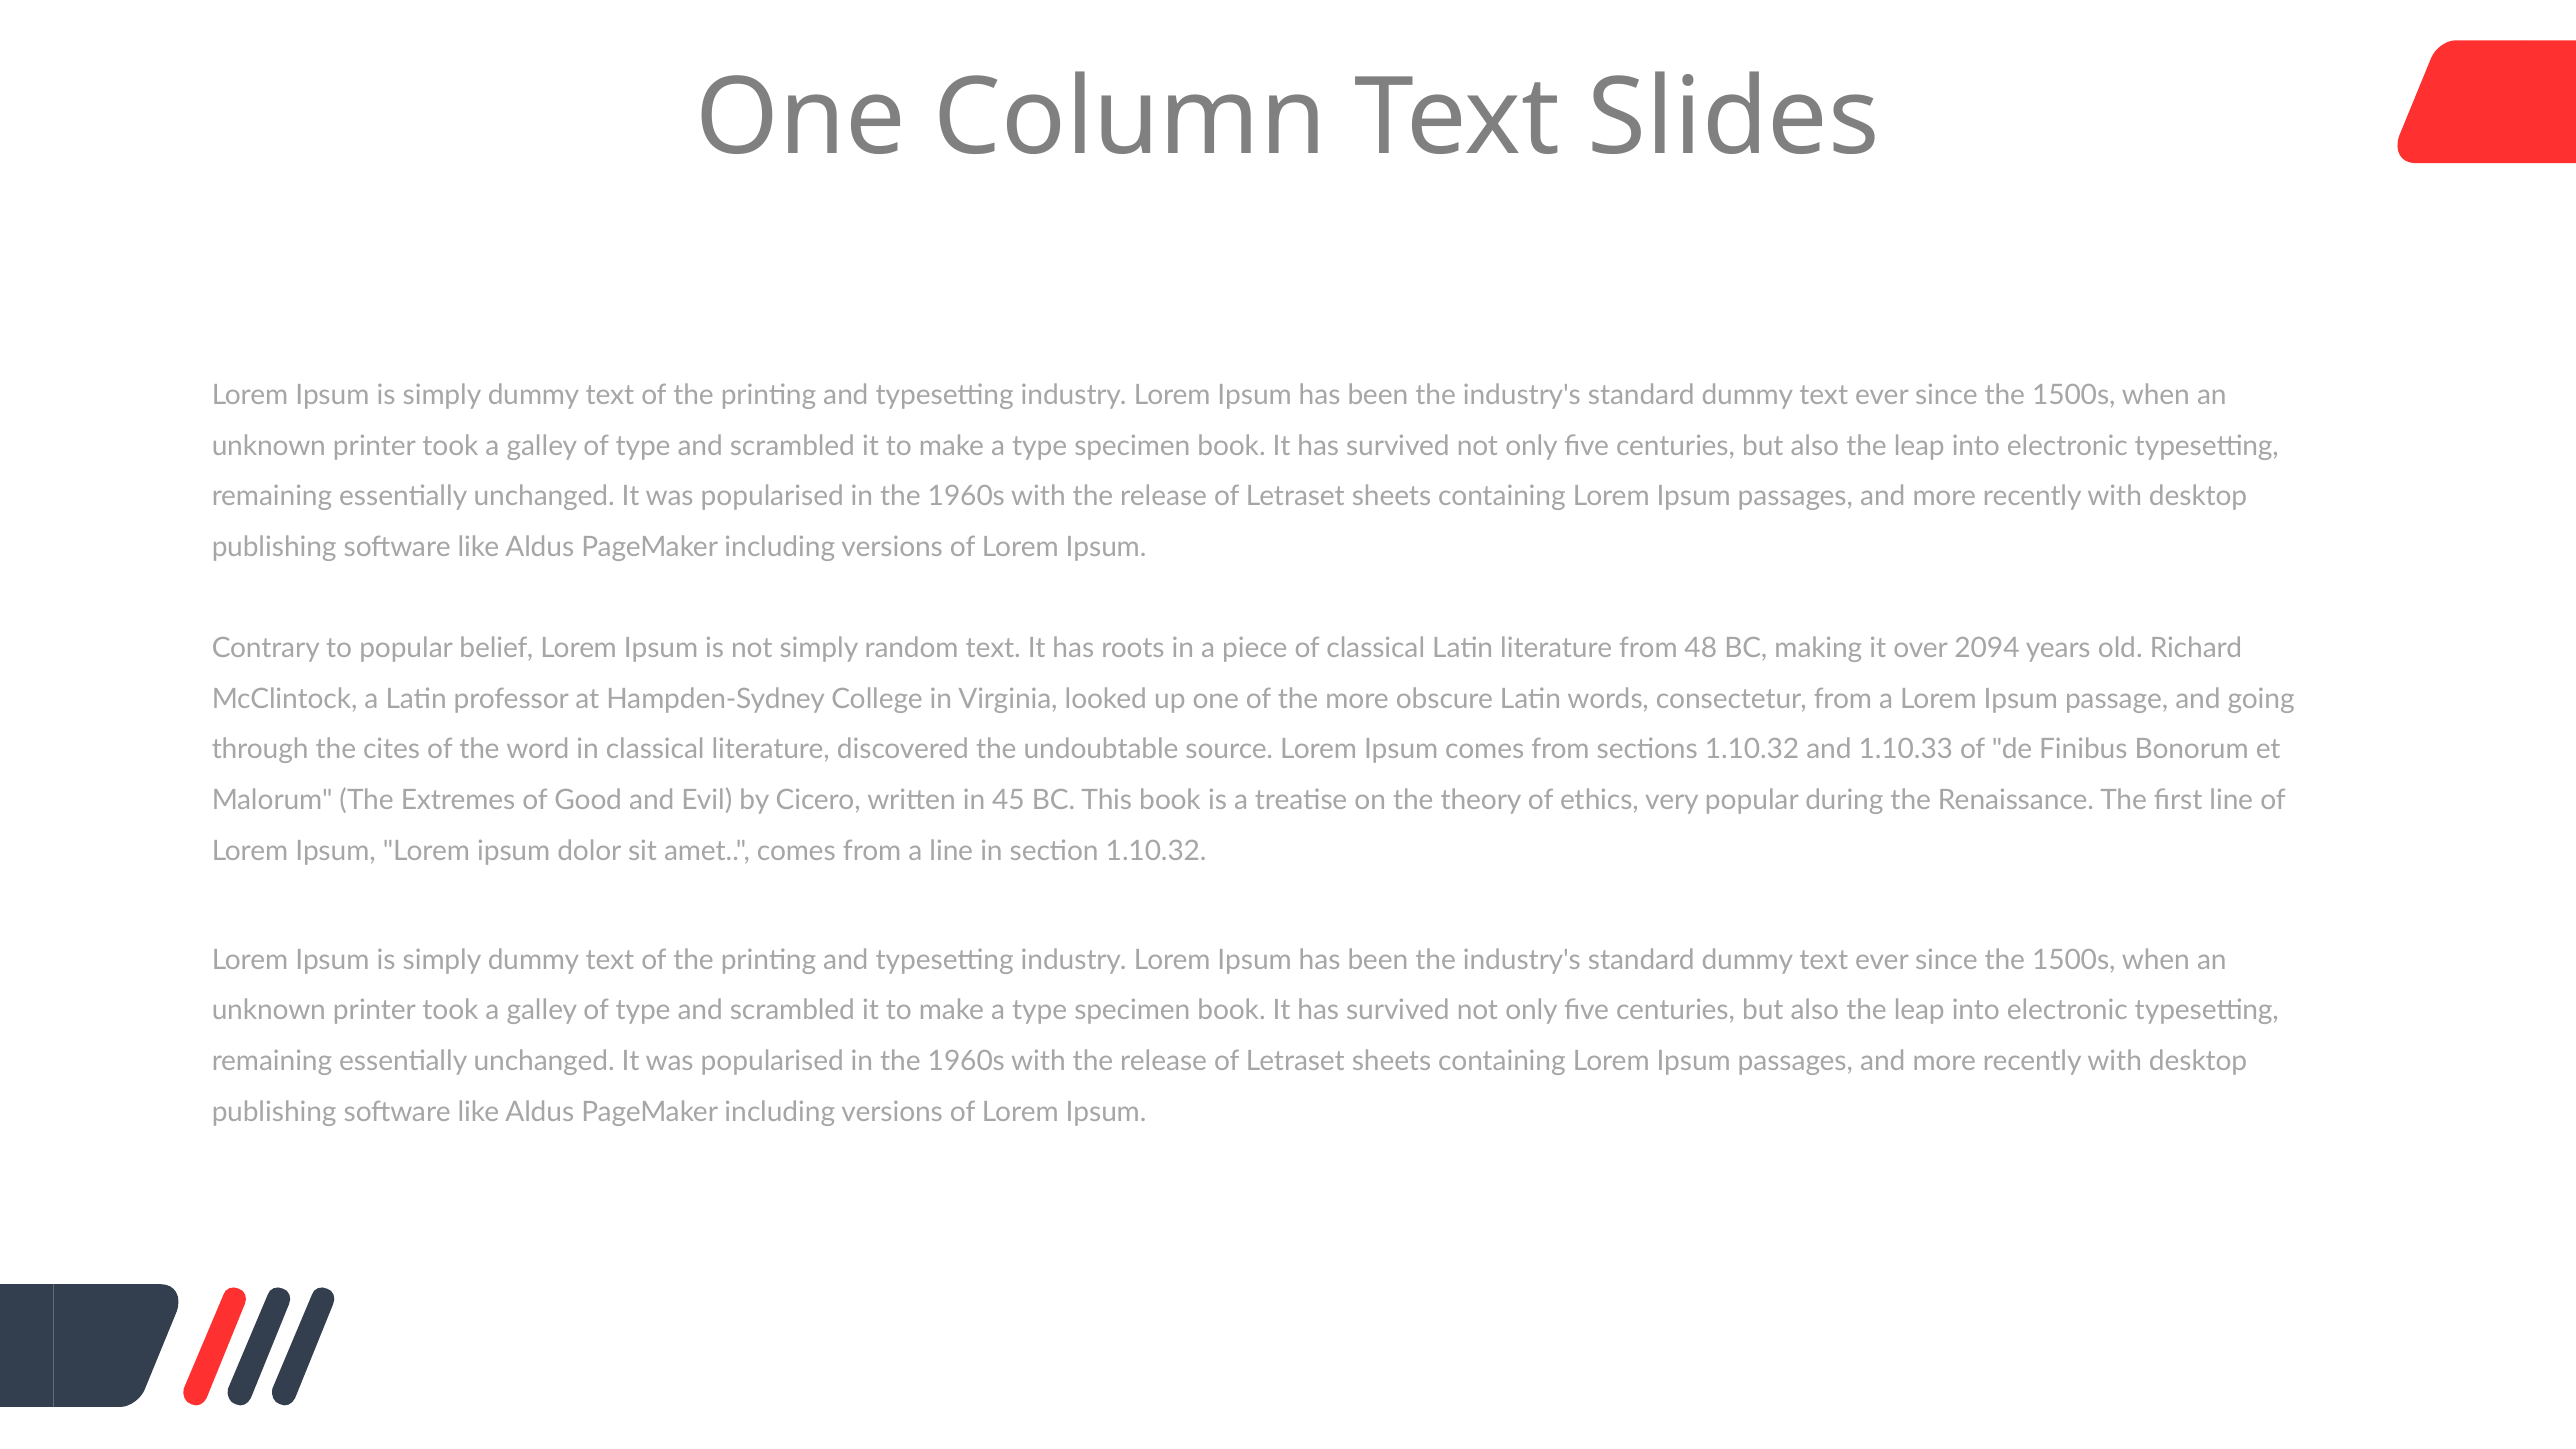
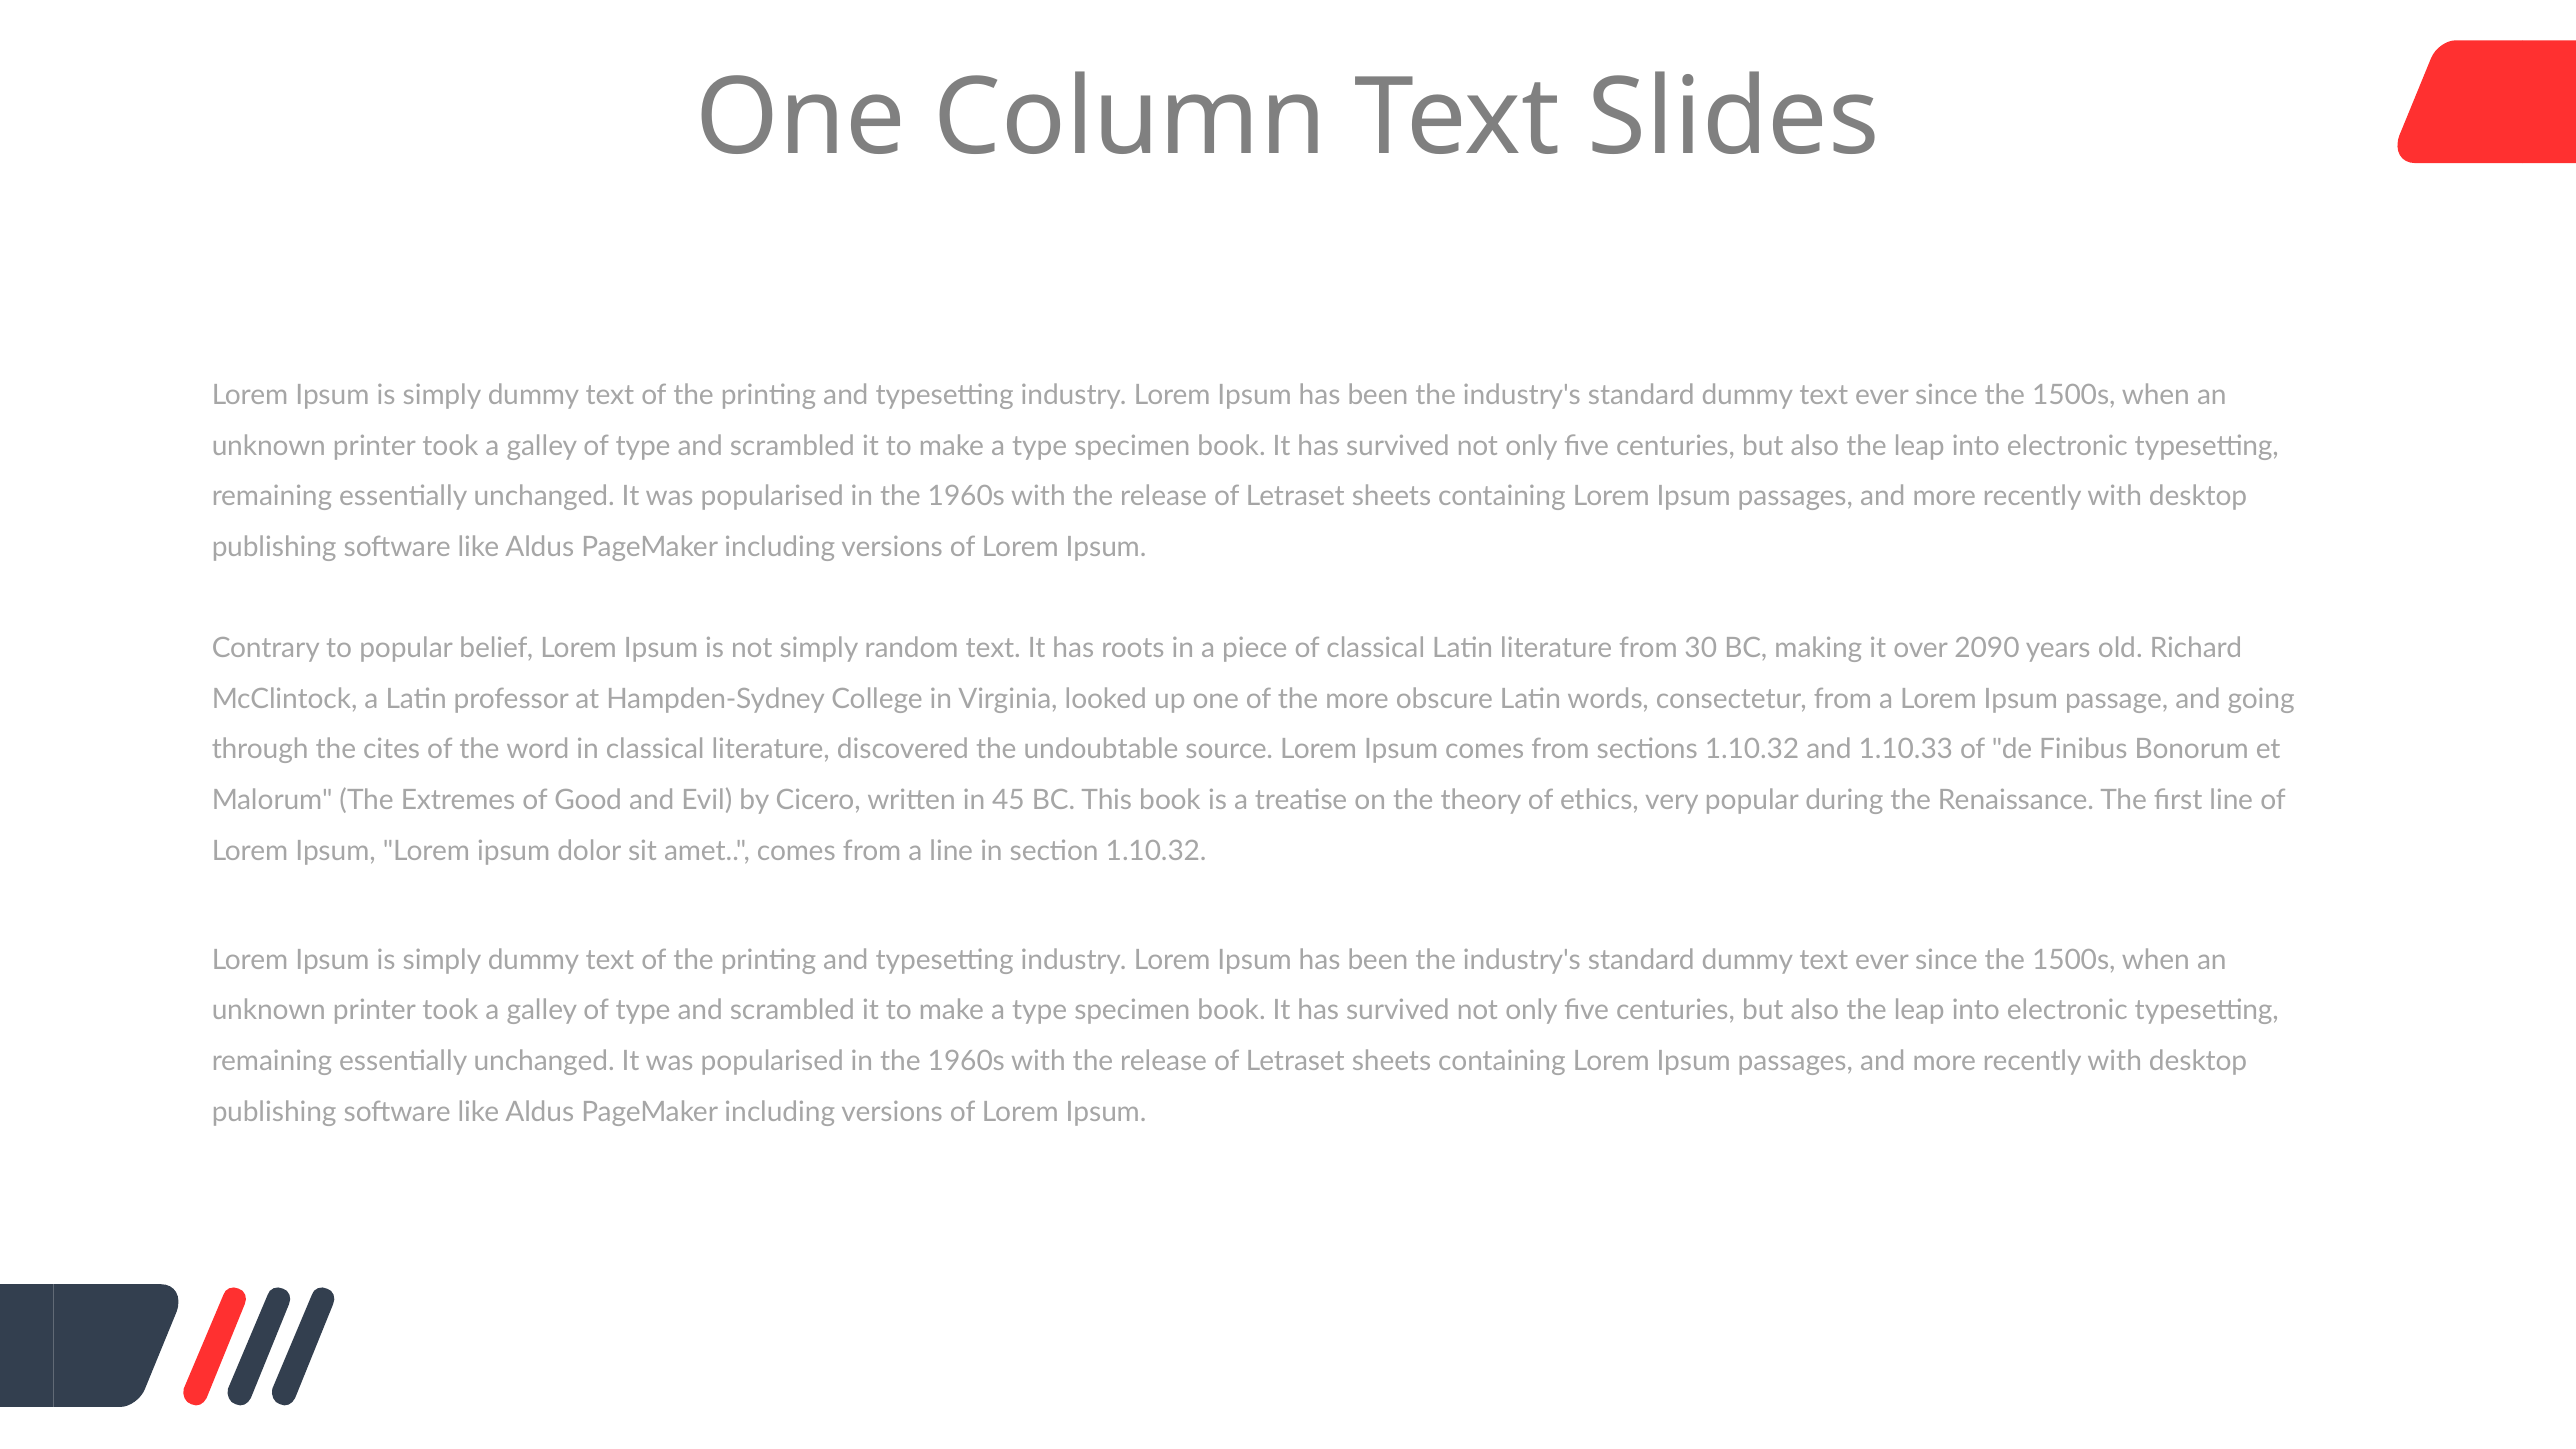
48: 48 -> 30
2094: 2094 -> 2090
